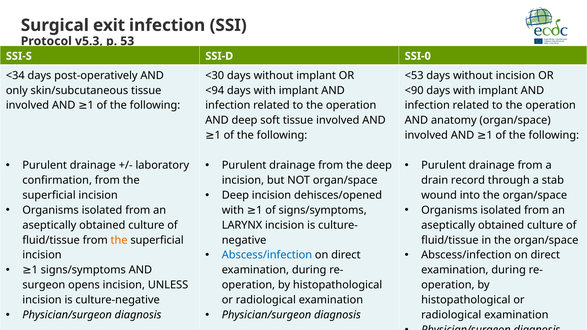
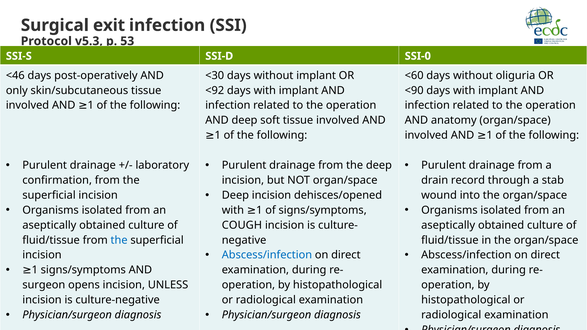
<34: <34 -> <46
<53: <53 -> <60
without incision: incision -> oliguria
<94: <94 -> <92
LARYNX: LARYNX -> COUGH
the at (119, 240) colour: orange -> blue
